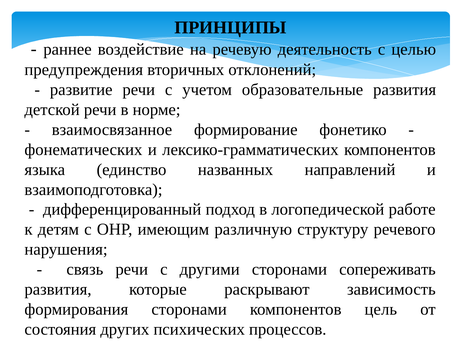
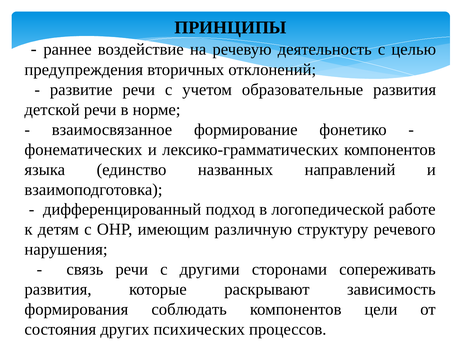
формирования сторонами: сторонами -> соблюдать
цель: цель -> цели
